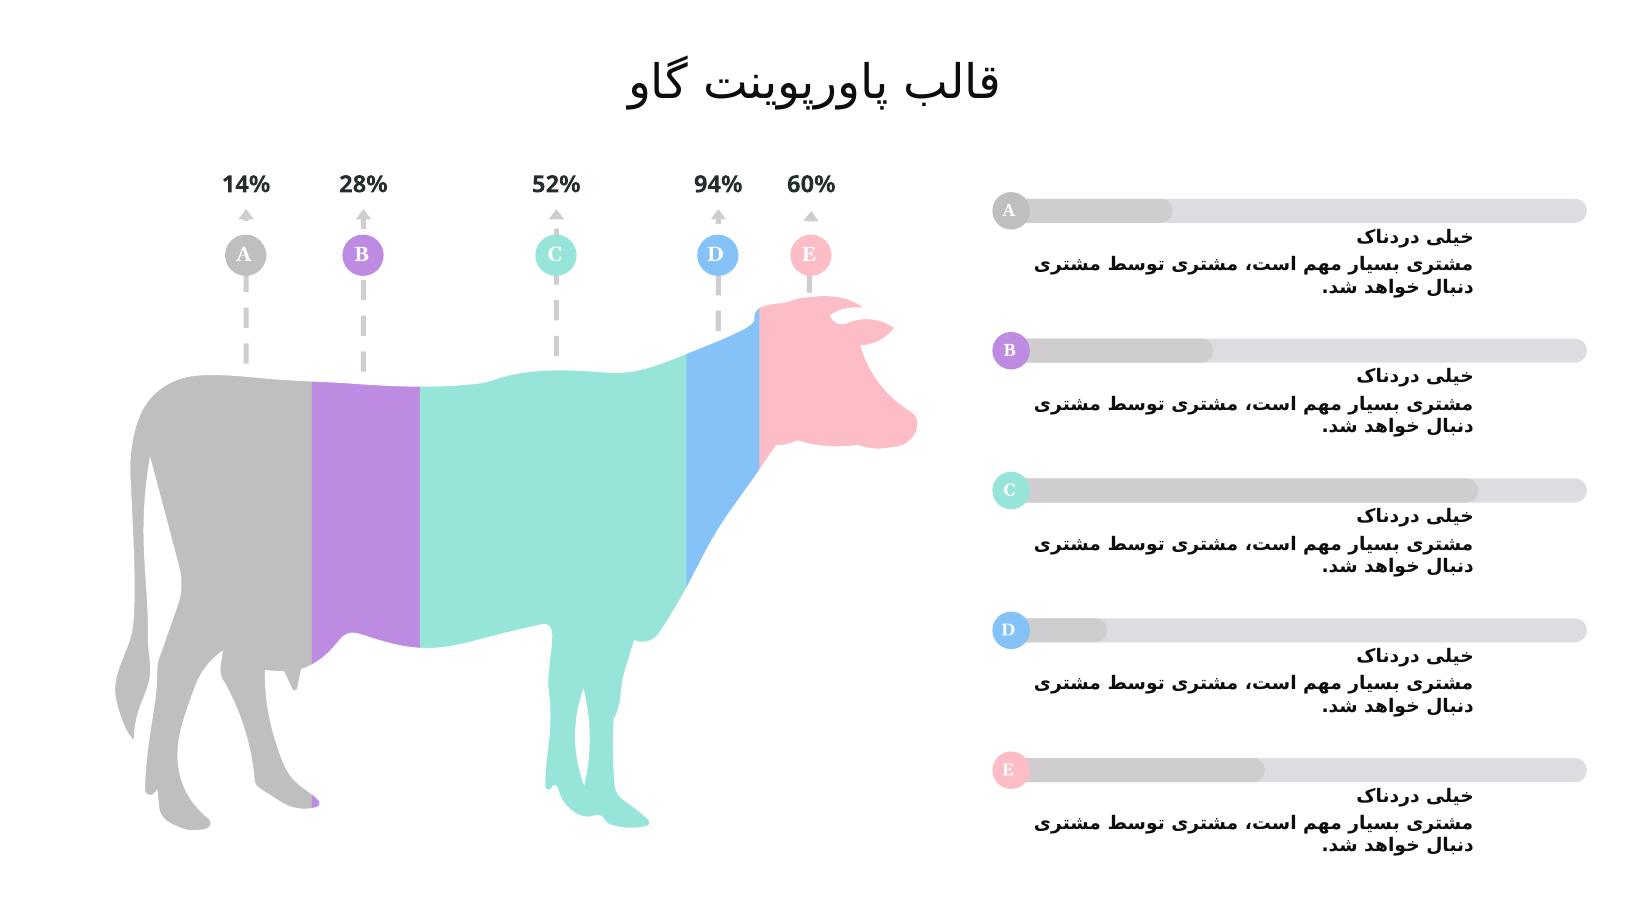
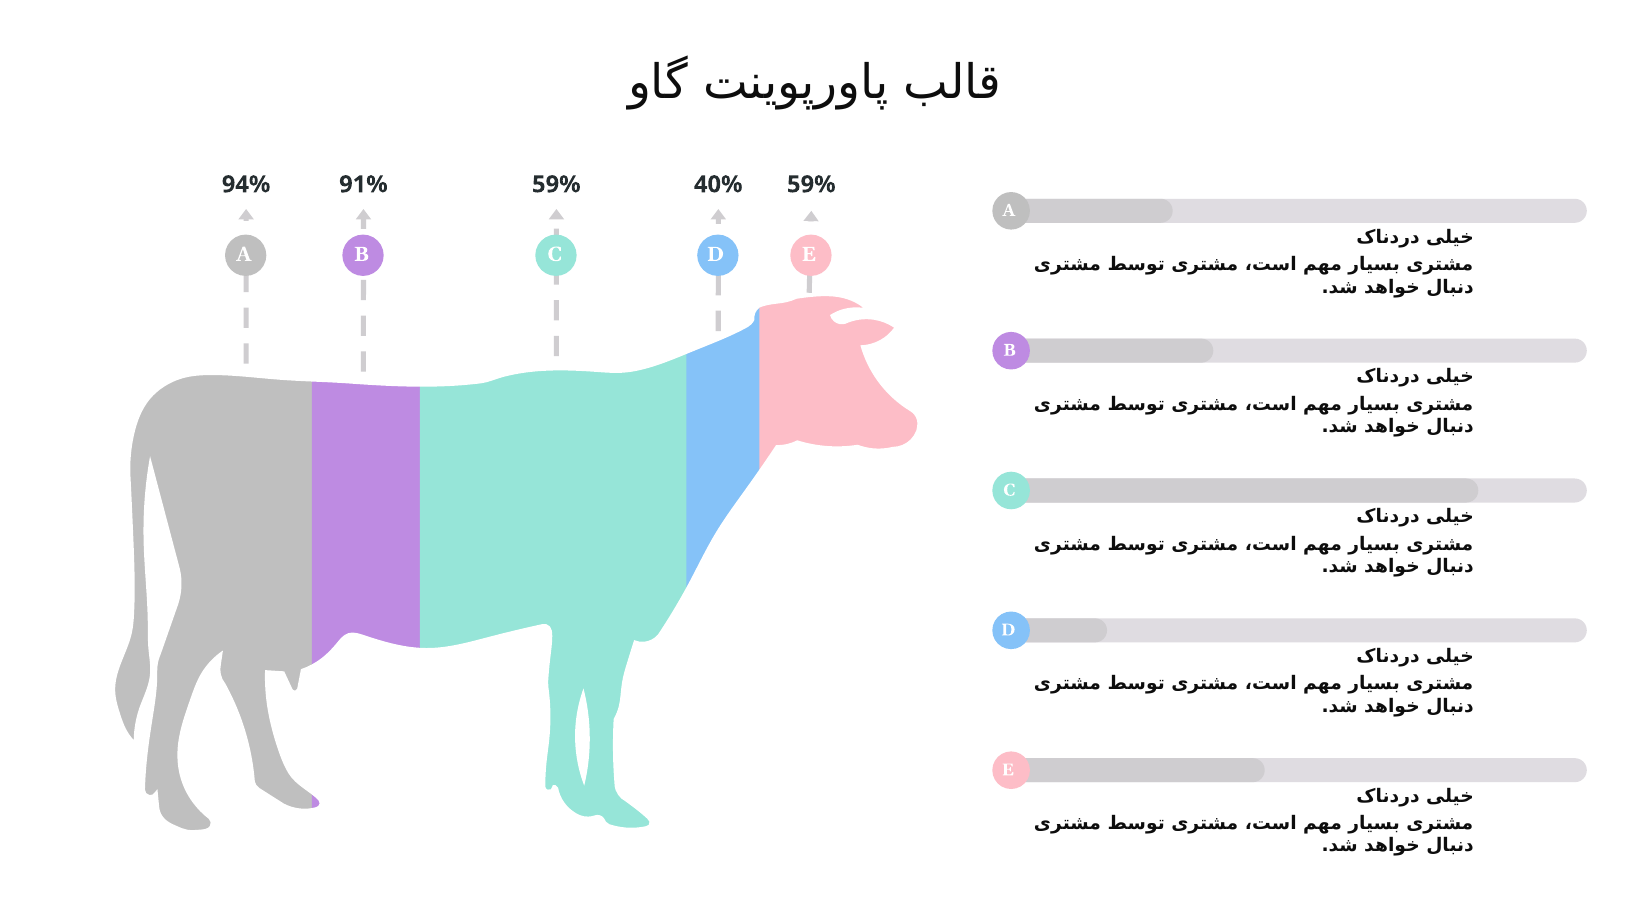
14%: 14% -> 94%
28%: 28% -> 91%
52% at (556, 184): 52% -> 59%
94%: 94% -> 40%
60% at (811, 184): 60% -> 59%
